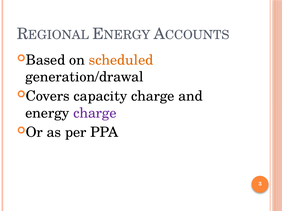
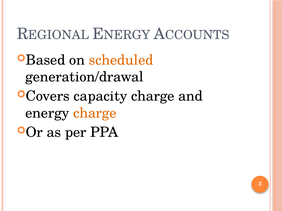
charge at (95, 113) colour: purple -> orange
